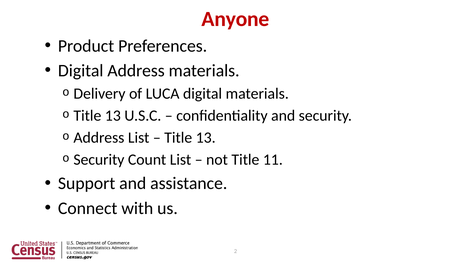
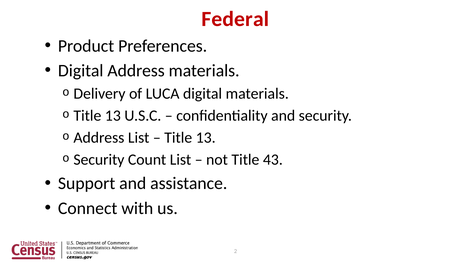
Anyone: Anyone -> Federal
11: 11 -> 43
